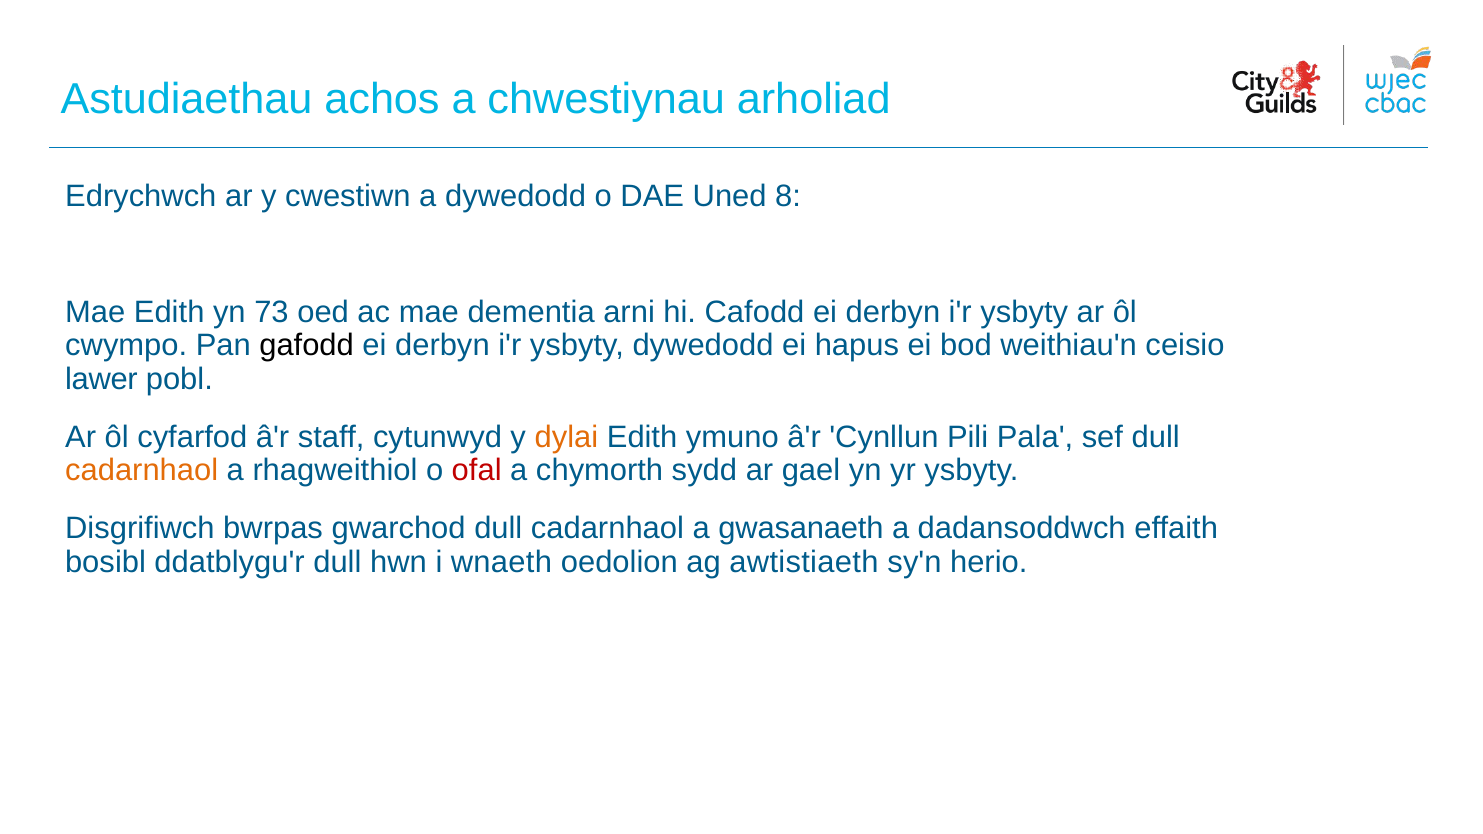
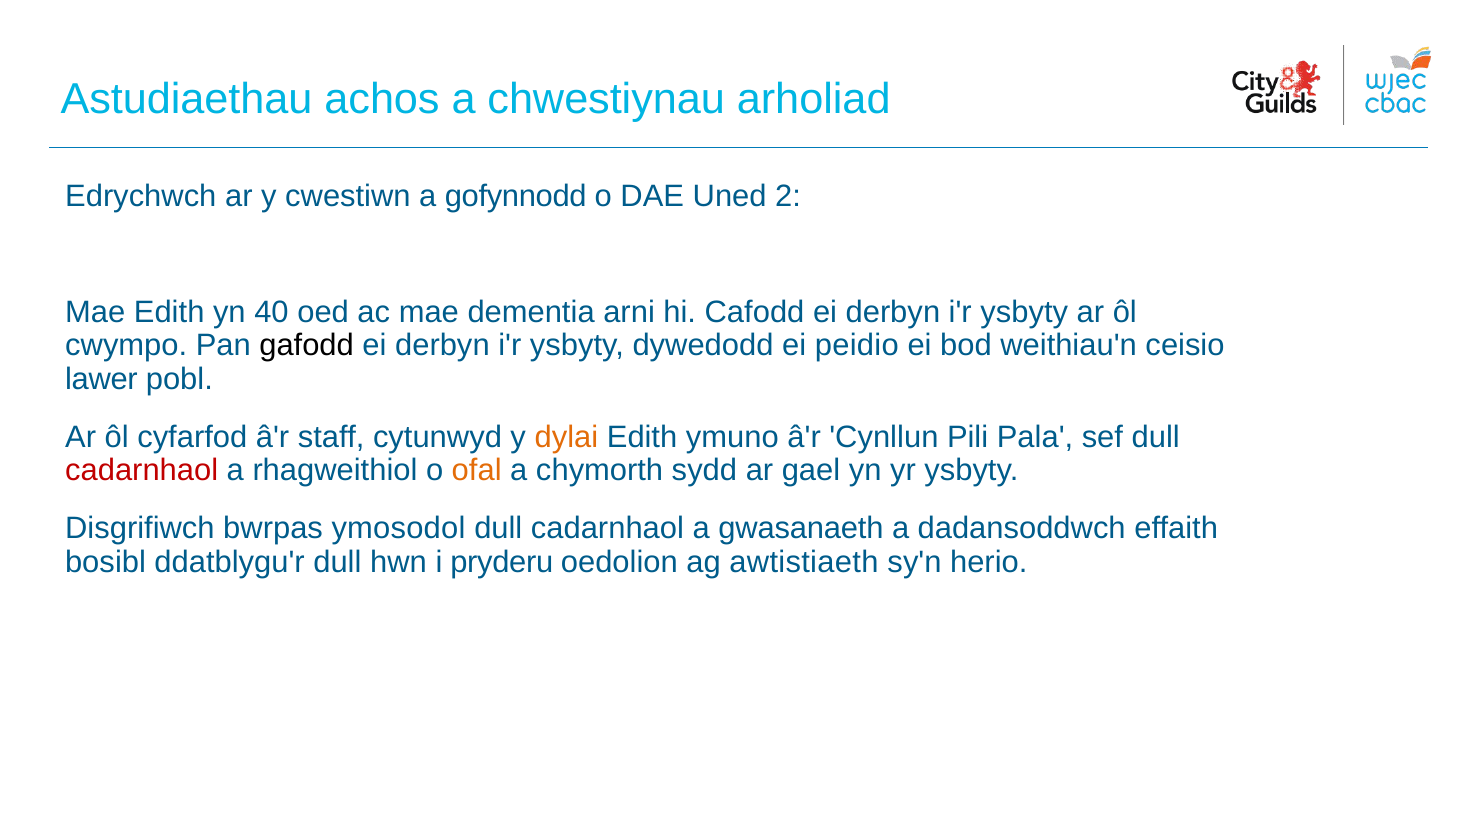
a dywedodd: dywedodd -> gofynnodd
8: 8 -> 2
73: 73 -> 40
hapus: hapus -> peidio
cadarnhaol at (142, 470) colour: orange -> red
ofal colour: red -> orange
gwarchod: gwarchod -> ymosodol
wnaeth: wnaeth -> pryderu
